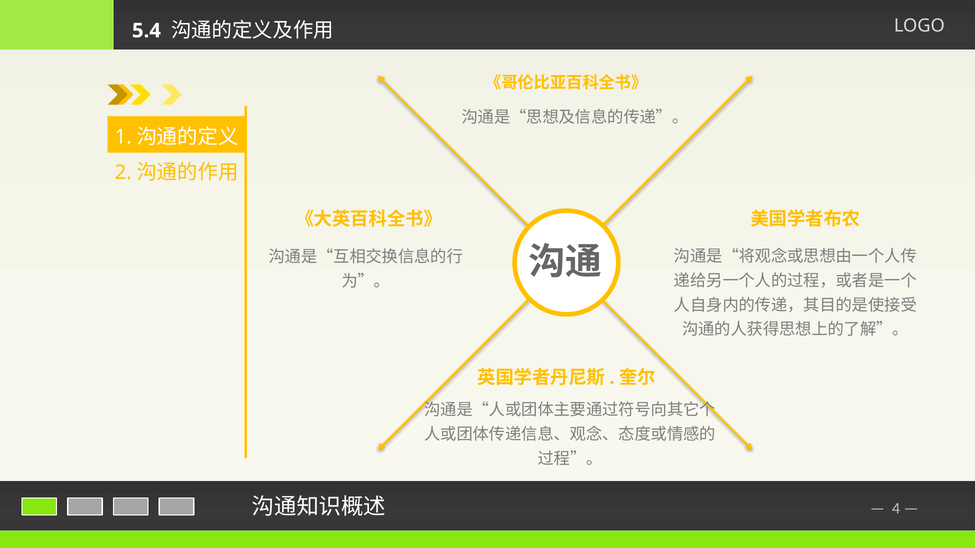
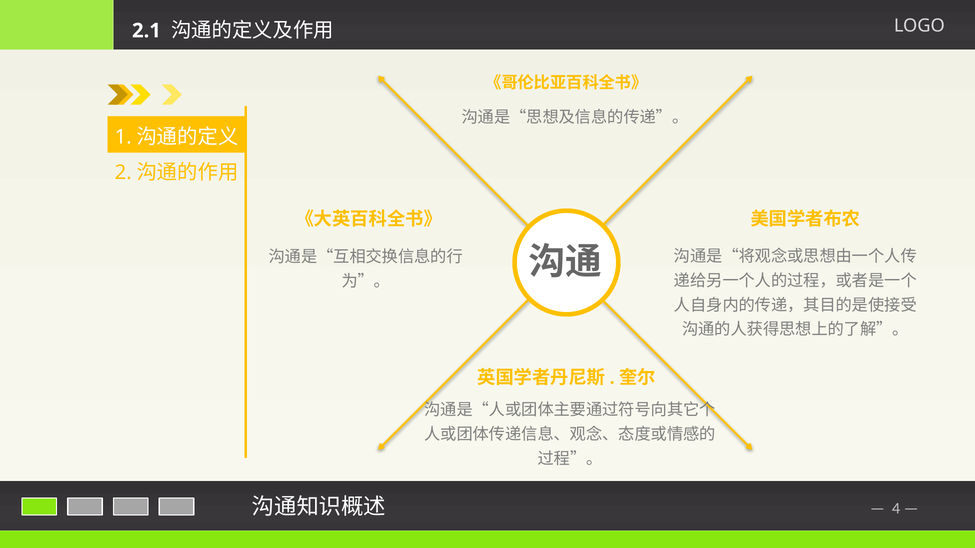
5.4: 5.4 -> 2.1
